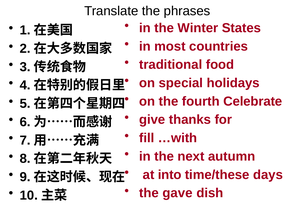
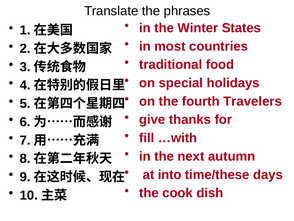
Celebrate: Celebrate -> Travelers
gave: gave -> cook
